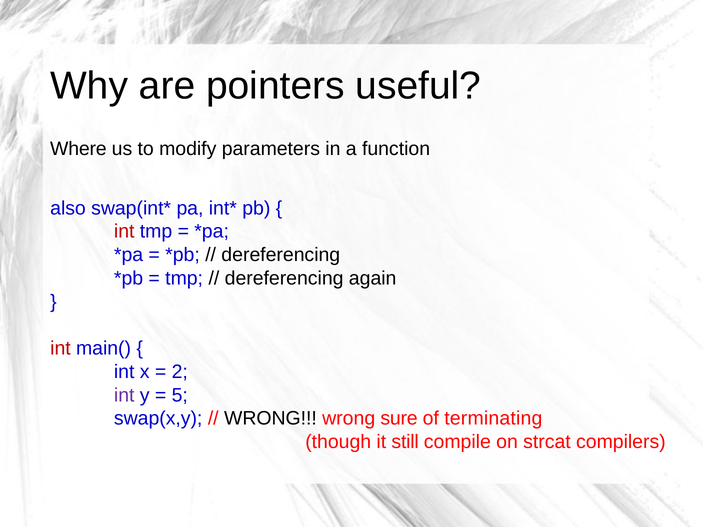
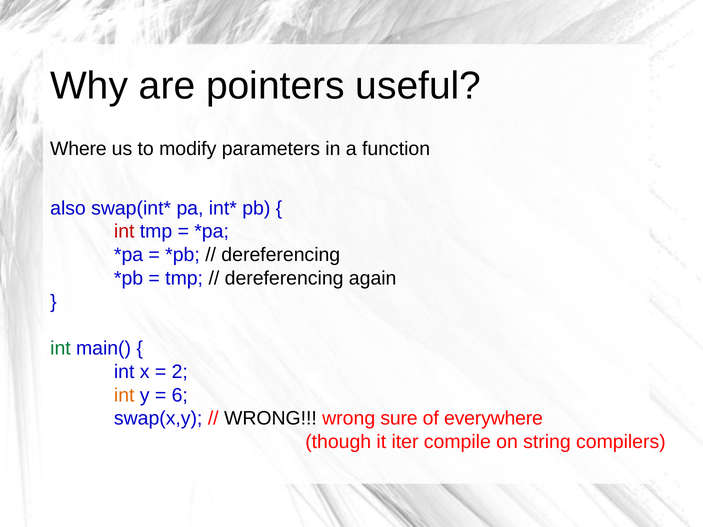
int at (60, 348) colour: red -> green
int at (124, 395) colour: purple -> orange
5: 5 -> 6
terminating: terminating -> everywhere
still: still -> iter
strcat: strcat -> string
